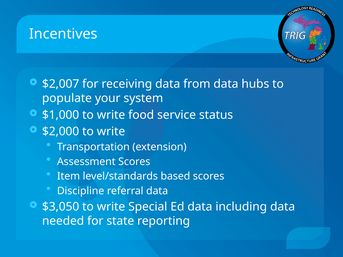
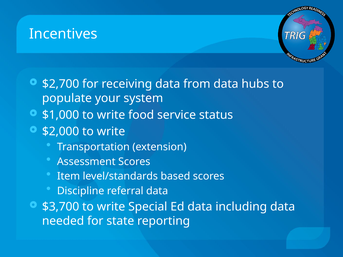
$2,007: $2,007 -> $2,700
$3,050: $3,050 -> $3,700
